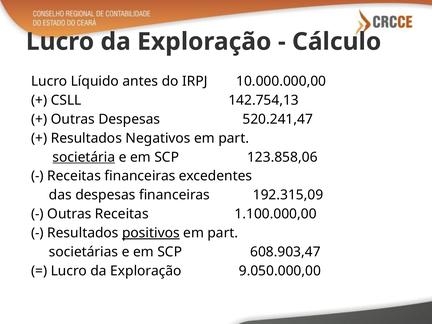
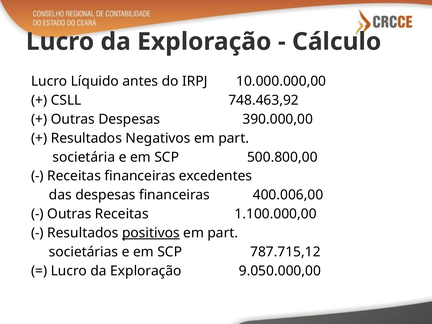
142.754,13: 142.754,13 -> 748.463,92
520.241,47: 520.241,47 -> 390.000,00
societária underline: present -> none
123.858,06: 123.858,06 -> 500.800,00
192.315,09: 192.315,09 -> 400.006,00
608.903,47: 608.903,47 -> 787.715,12
